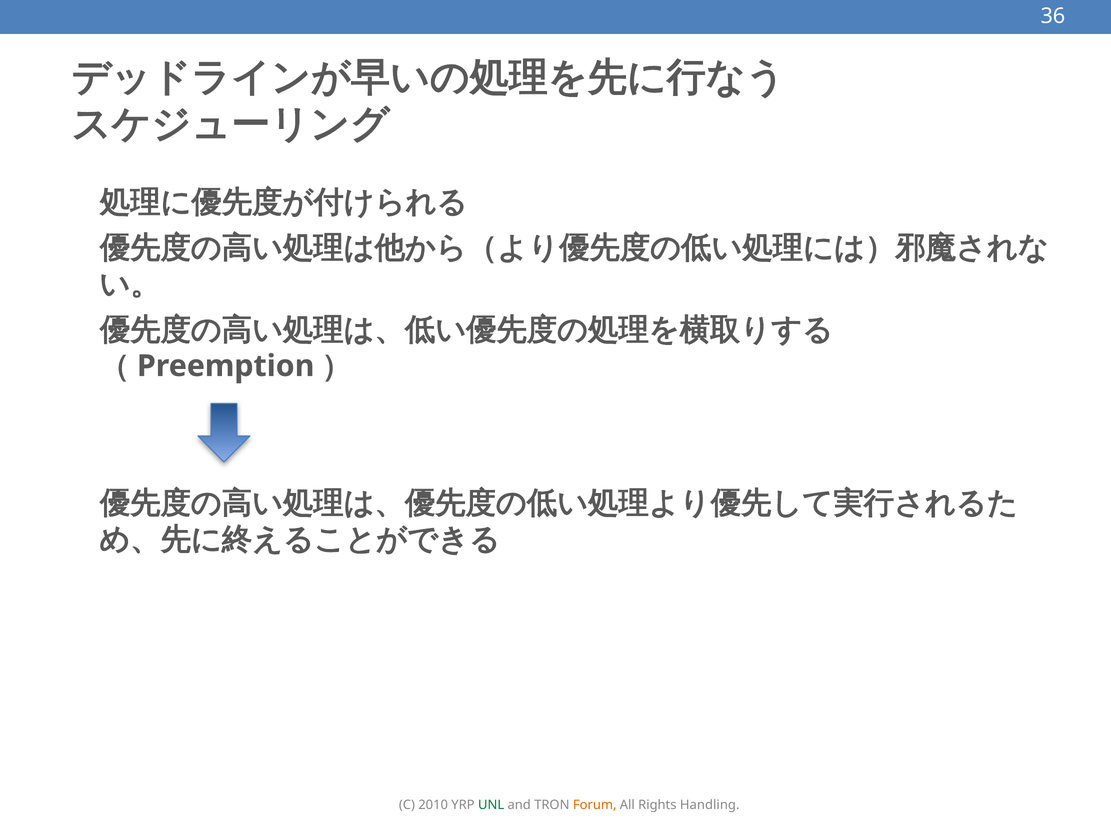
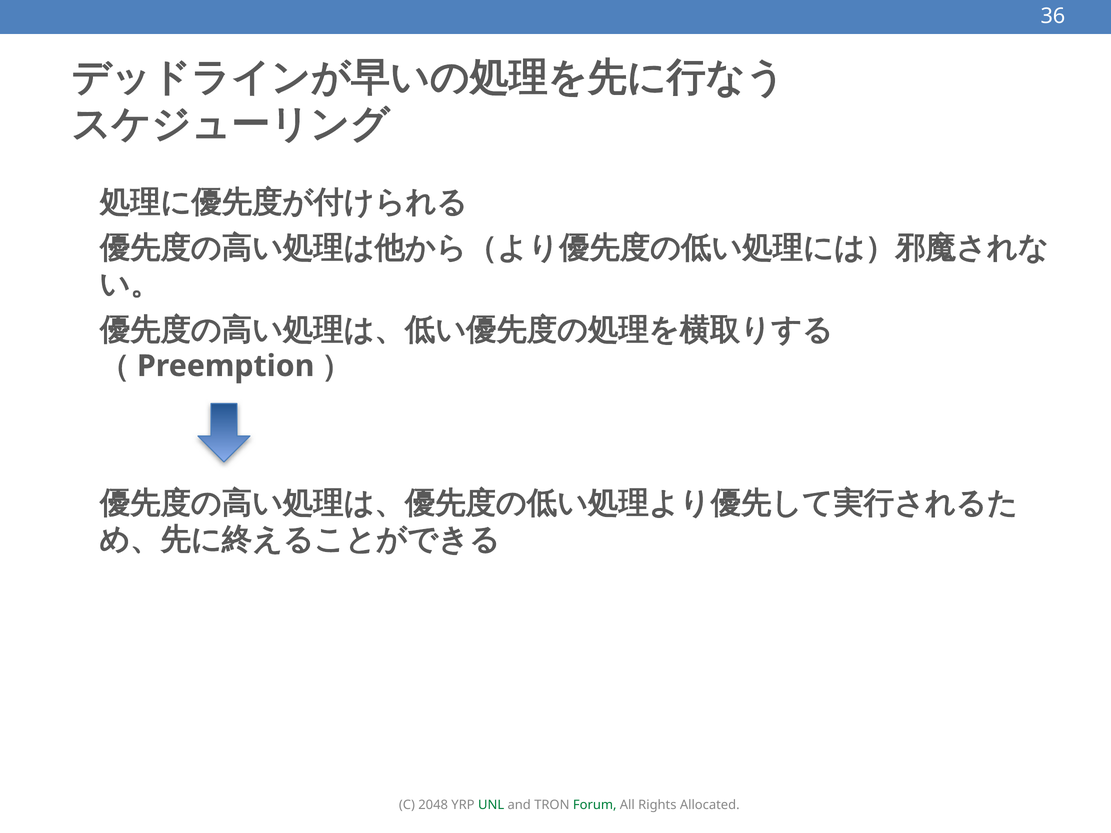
2010: 2010 -> 2048
Forum colour: orange -> green
Handling: Handling -> Allocated
